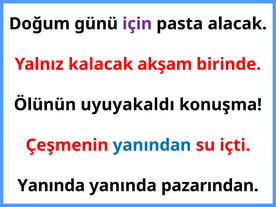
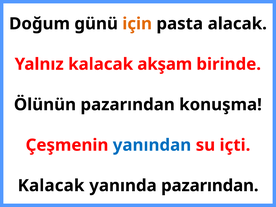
için colour: purple -> orange
Ölünün uyuyakaldı: uyuyakaldı -> pazarından
Yanında at (51, 186): Yanında -> Kalacak
